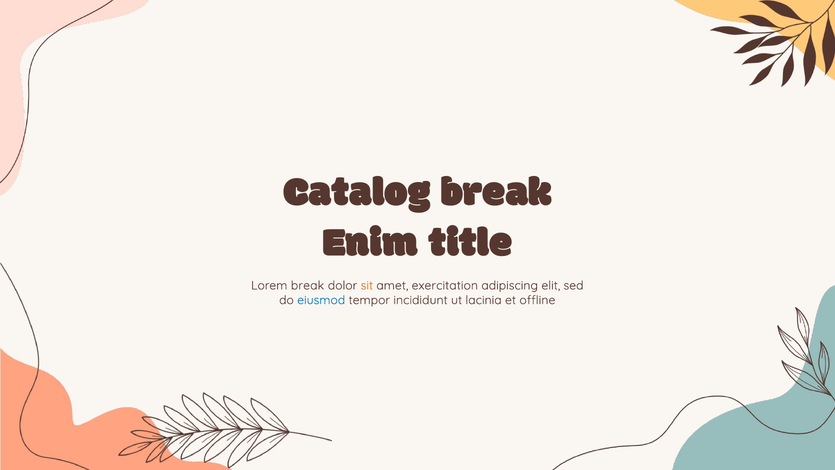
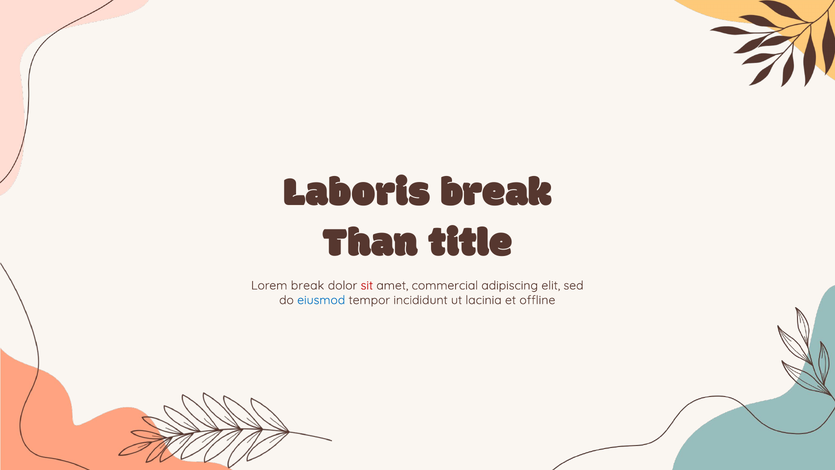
Catalog: Catalog -> Laboris
Enim: Enim -> Than
sit colour: orange -> red
exercitation: exercitation -> commercial
